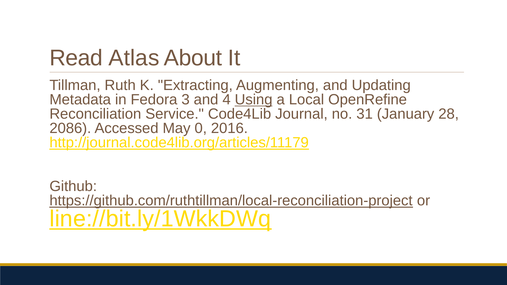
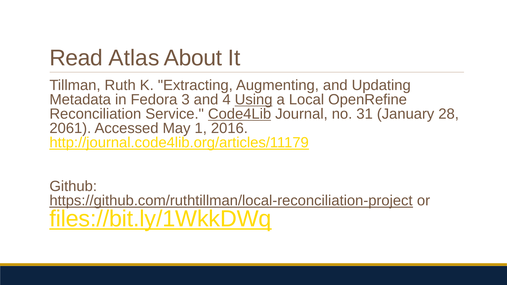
Code4Lib underline: none -> present
2086: 2086 -> 2061
0: 0 -> 1
line://bit.ly/1WkkDWq: line://bit.ly/1WkkDWq -> files://bit.ly/1WkkDWq
